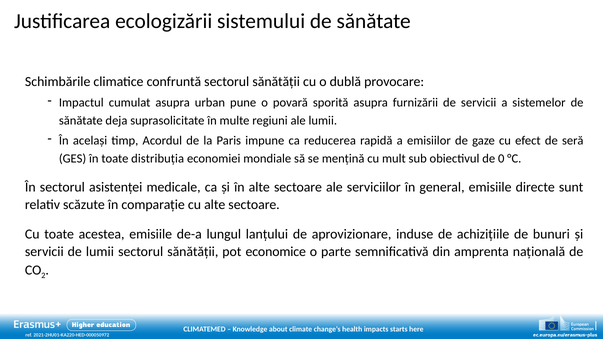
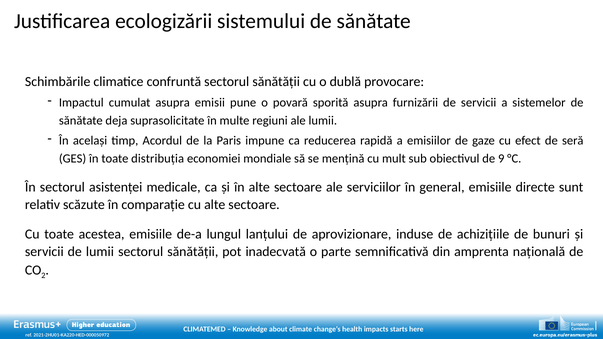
urban: urban -> emisii
0: 0 -> 9
economice: economice -> inadecvată
